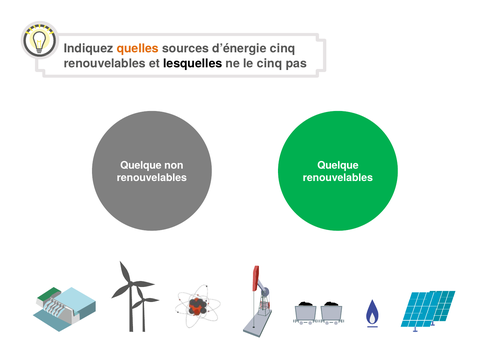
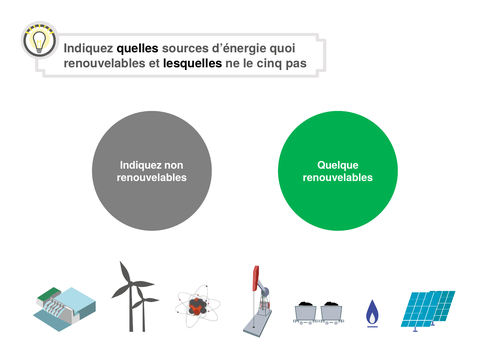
quelles colour: orange -> black
d’énergie cinq: cinq -> quoi
Quelque at (141, 165): Quelque -> Indiquez
